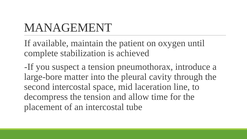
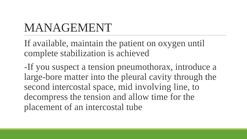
laceration: laceration -> involving
